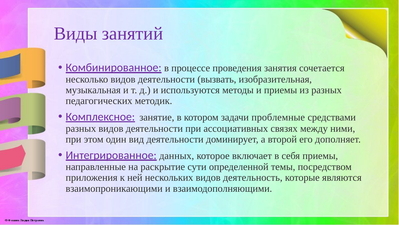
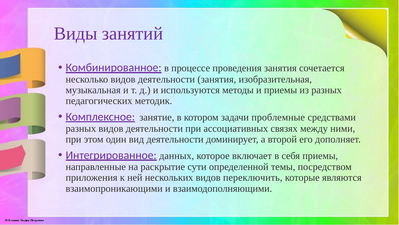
деятельности вызвать: вызвать -> занятия
деятельность: деятельность -> переключить
